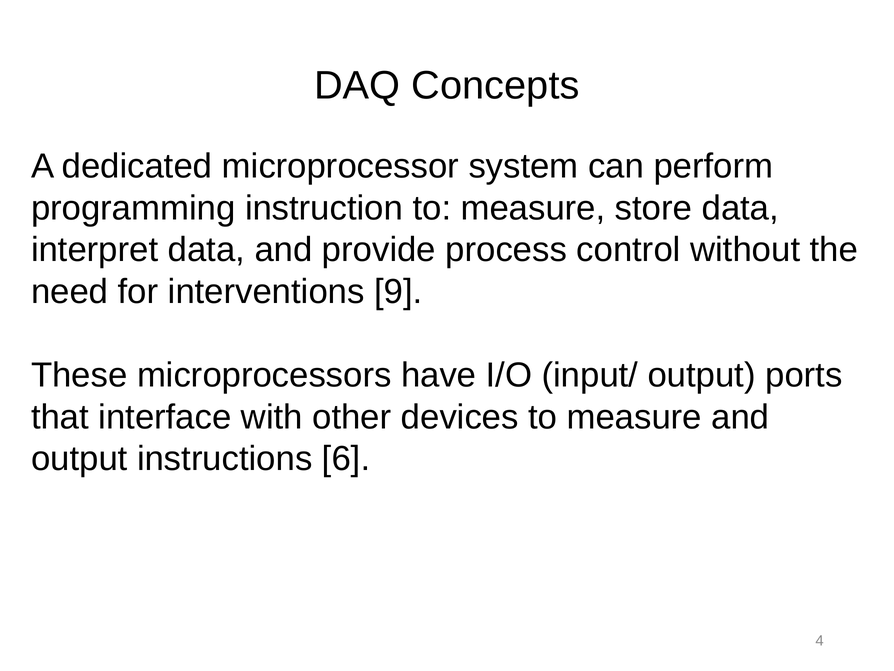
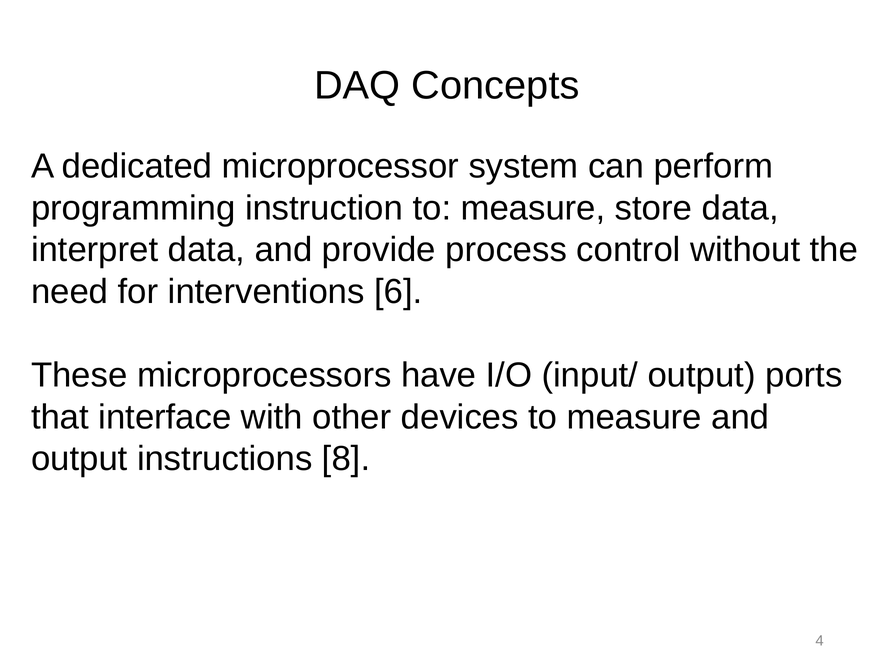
9: 9 -> 6
6: 6 -> 8
